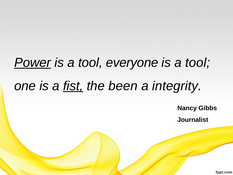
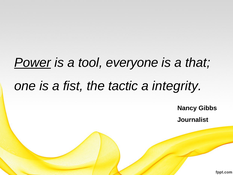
tool at (198, 63): tool -> that
fist underline: present -> none
been: been -> tactic
